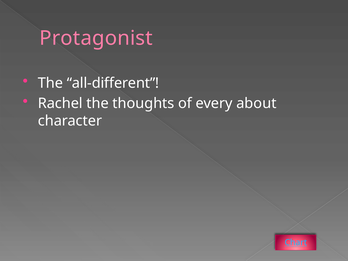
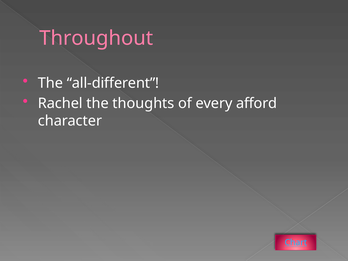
Protagonist: Protagonist -> Throughout
about: about -> afford
